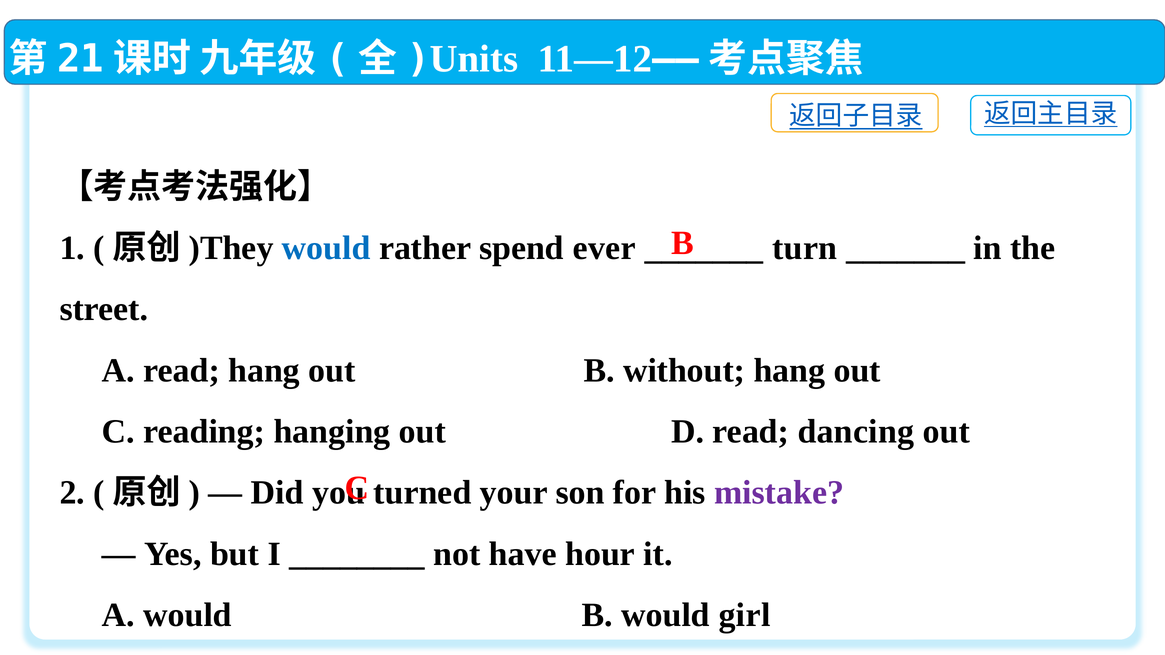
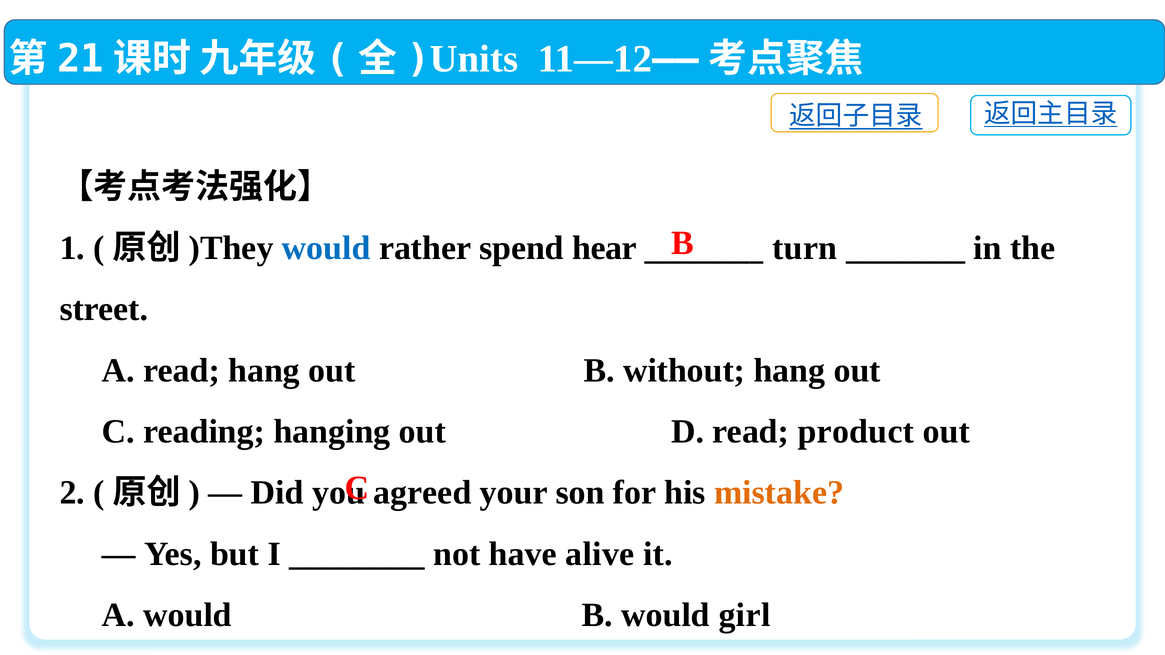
ever: ever -> hear
dancing: dancing -> product
turned: turned -> agreed
mistake colour: purple -> orange
hour: hour -> alive
